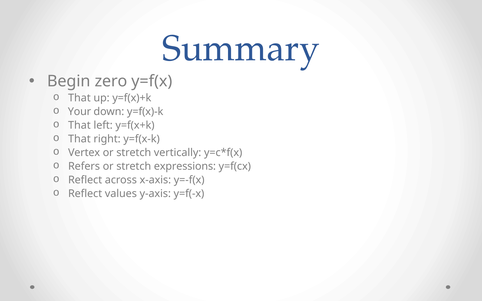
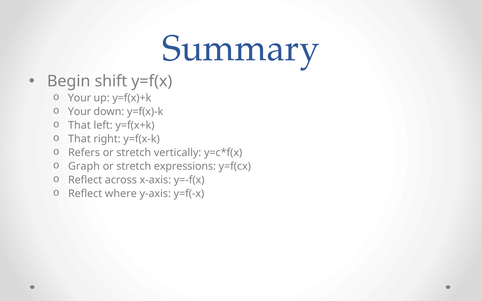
zero: zero -> shift
That at (79, 98): That -> Your
Vertex: Vertex -> Refers
Refers: Refers -> Graph
values: values -> where
